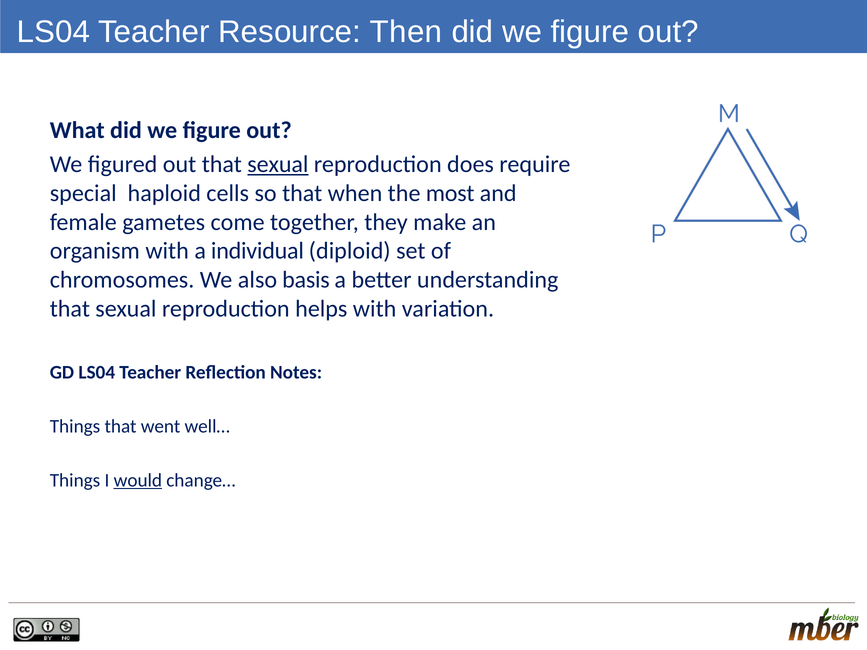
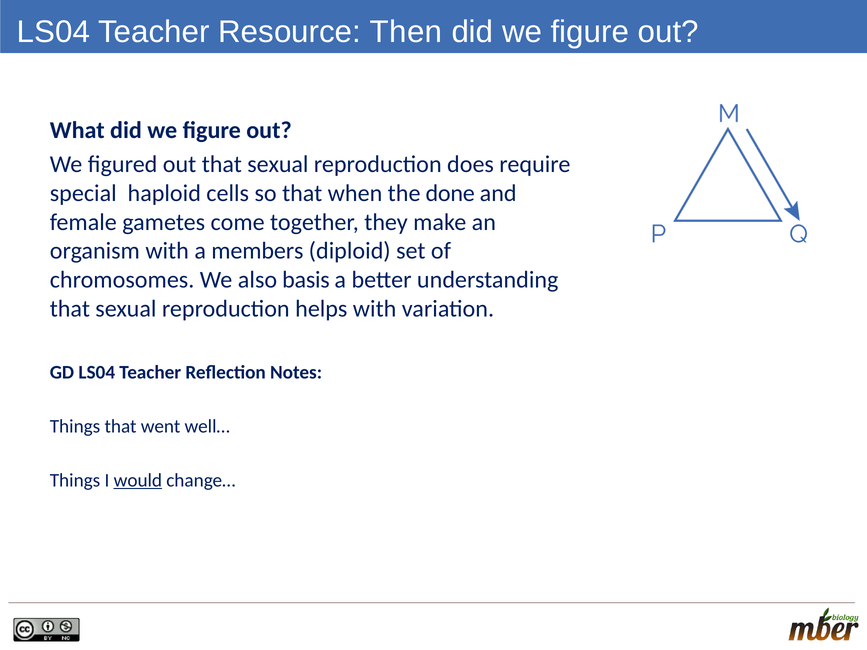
sexual at (278, 164) underline: present -> none
most: most -> done
individual: individual -> members
